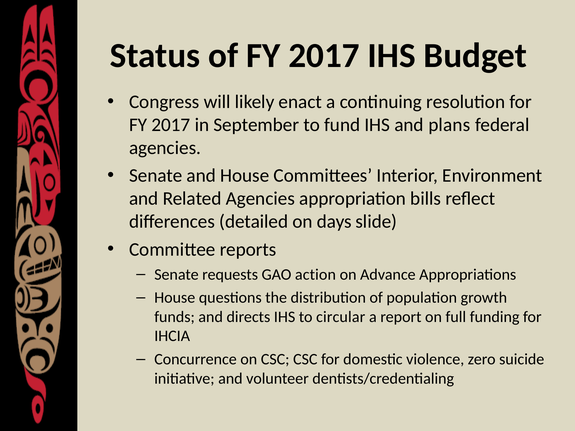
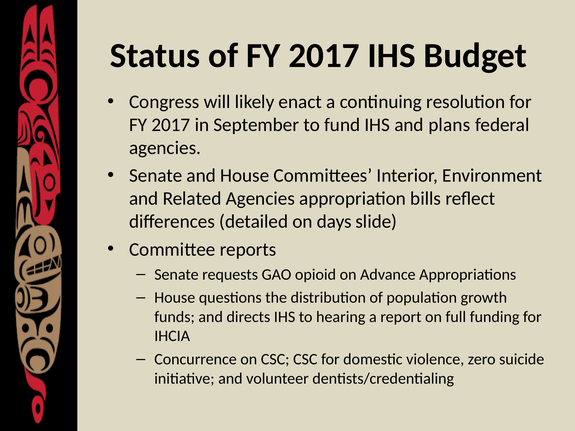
action: action -> opioid
circular: circular -> hearing
